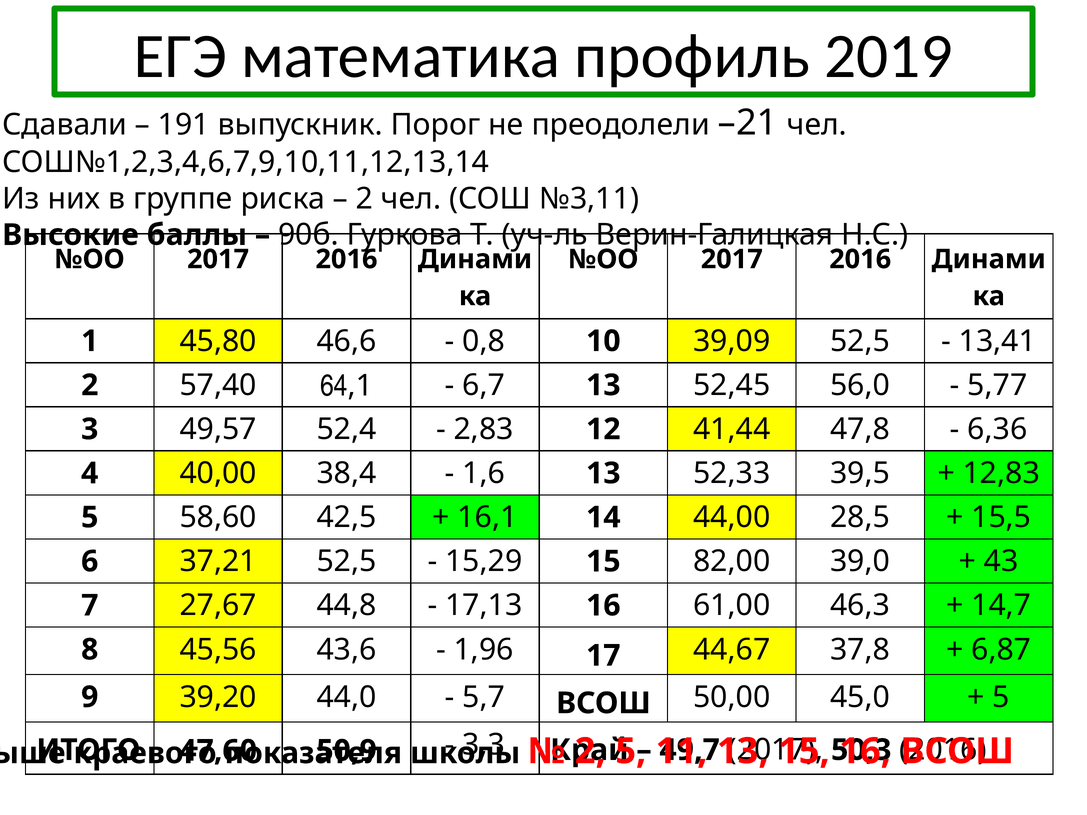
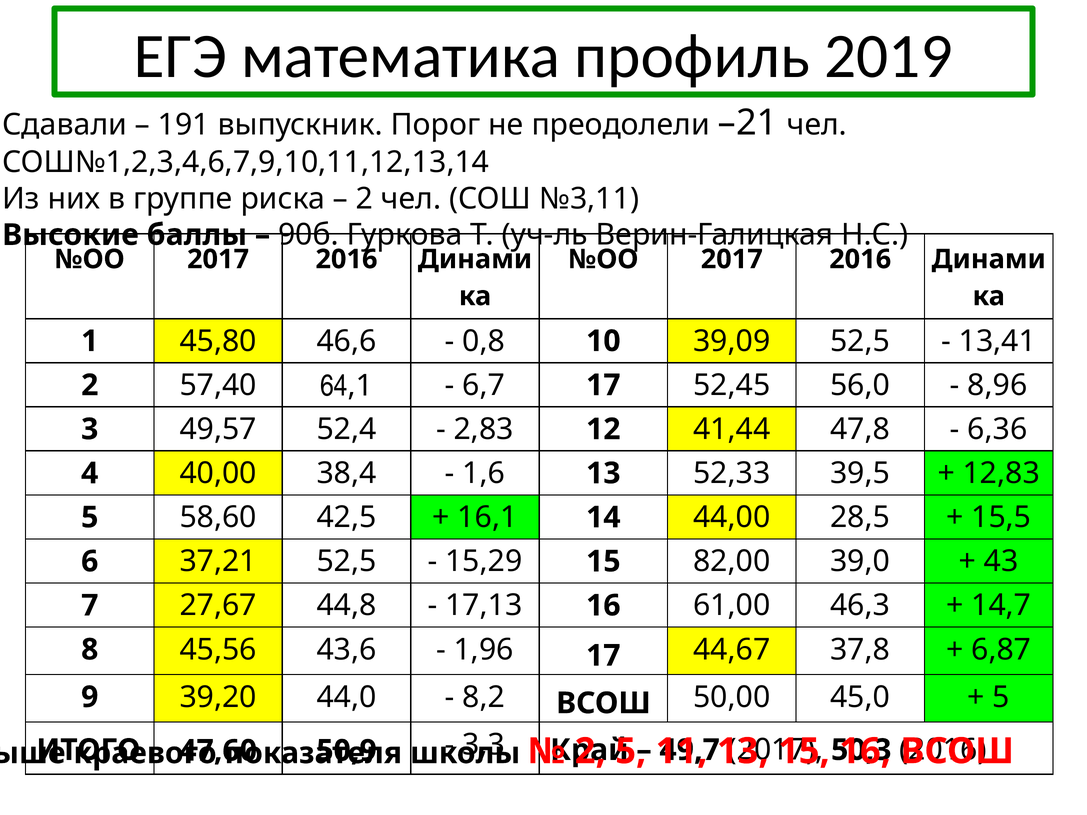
6,7 13: 13 -> 17
5,77: 5,77 -> 8,96
5,7: 5,7 -> 8,2
